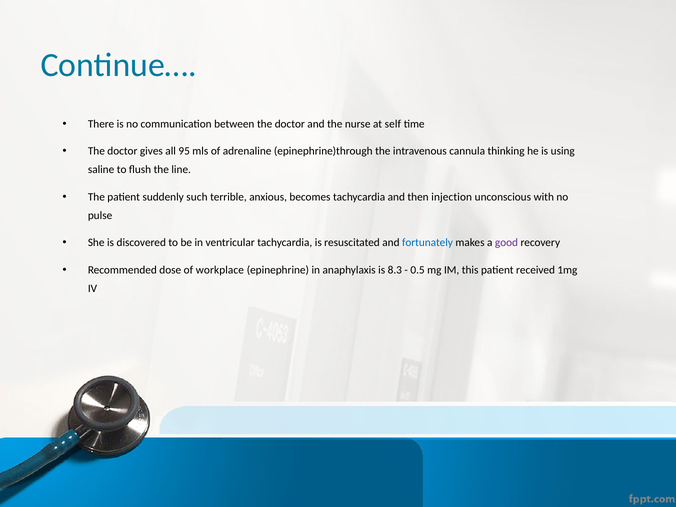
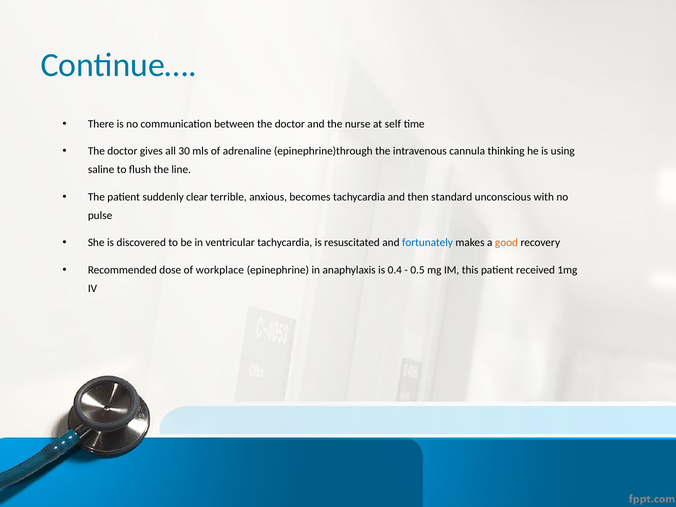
95: 95 -> 30
such: such -> clear
injection: injection -> standard
good colour: purple -> orange
8.3: 8.3 -> 0.4
